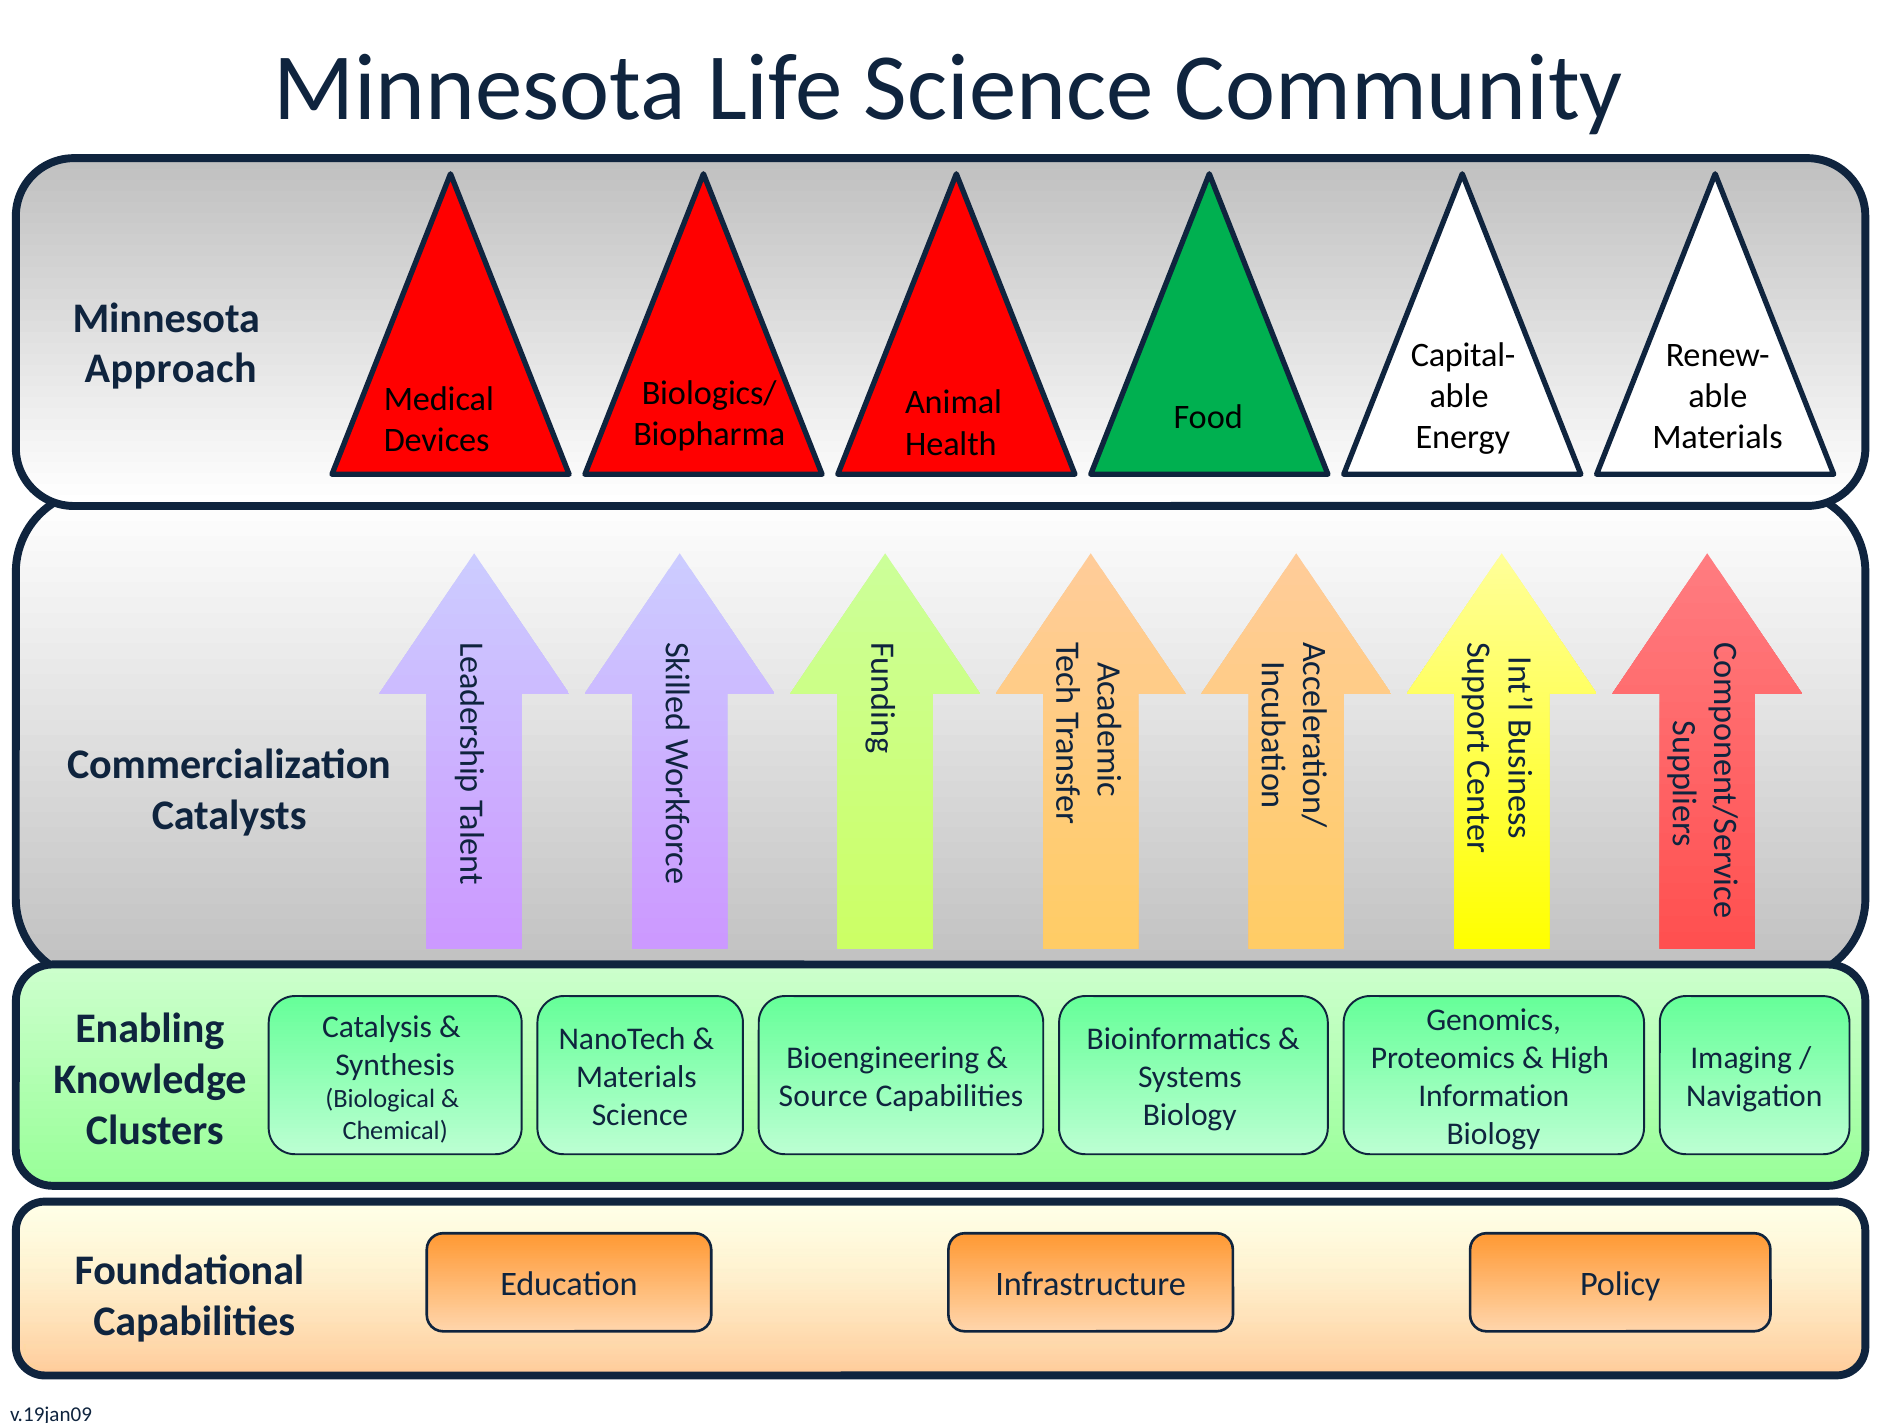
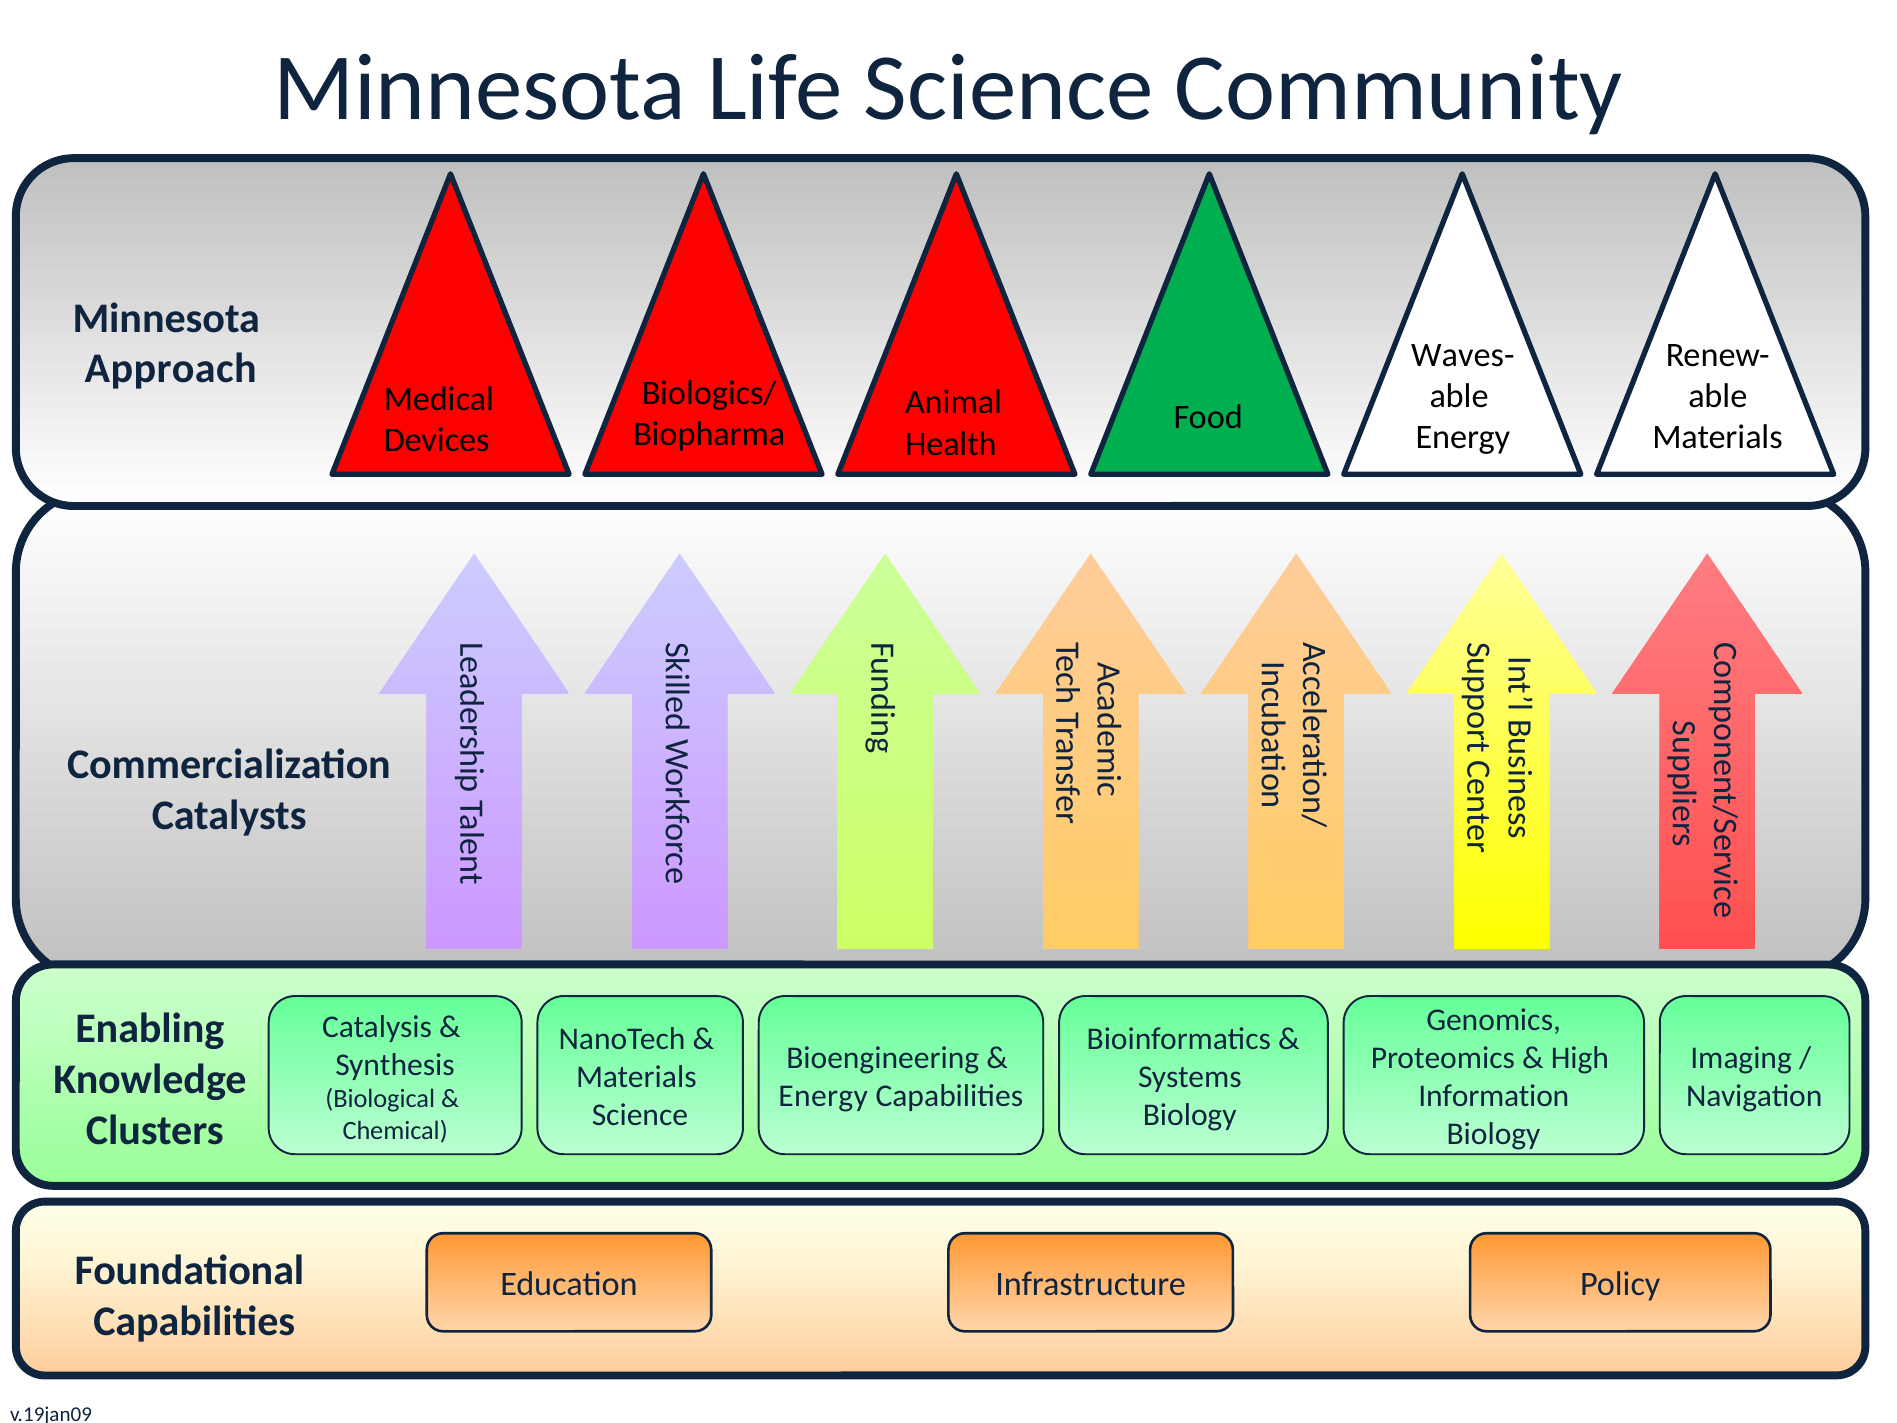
Capital-: Capital- -> Waves-
Source at (823, 1096): Source -> Energy
